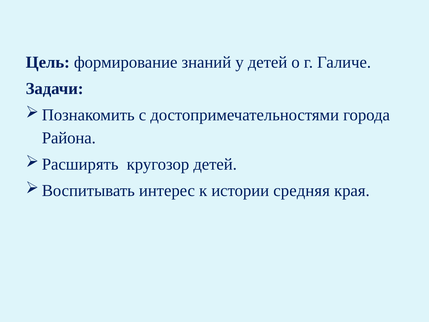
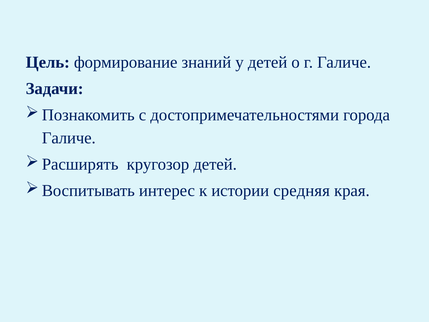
Района at (69, 138): Района -> Галиче
